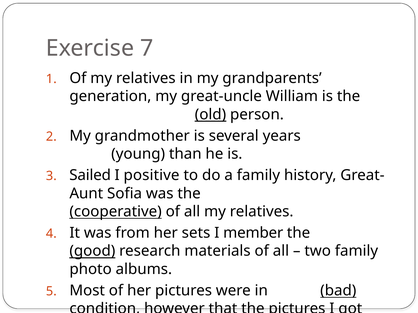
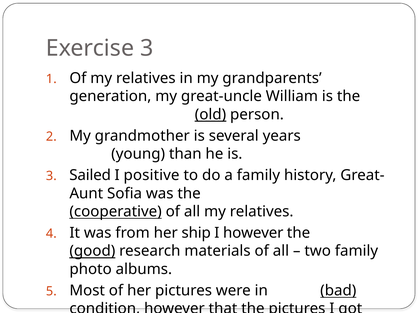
Exercise 7: 7 -> 3
sets: sets -> ship
I member: member -> however
